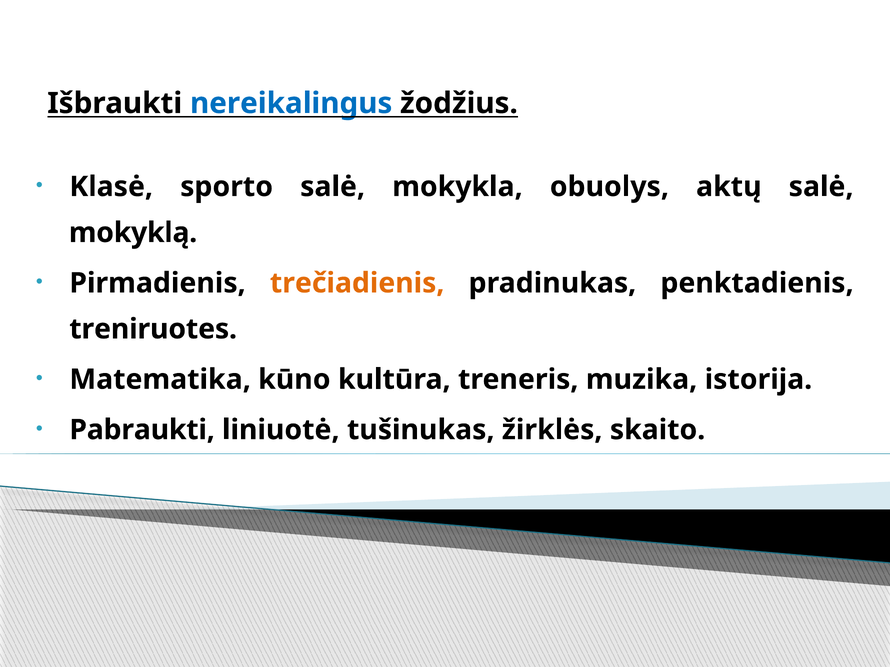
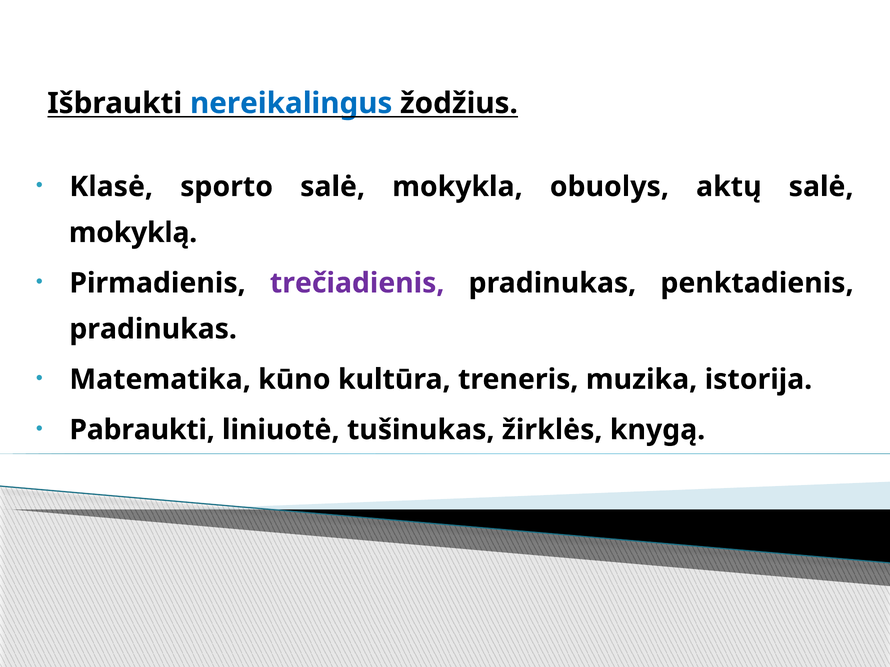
trečiadienis colour: orange -> purple
treniruotes at (153, 329): treniruotes -> pradinukas
skaito: skaito -> knygą
